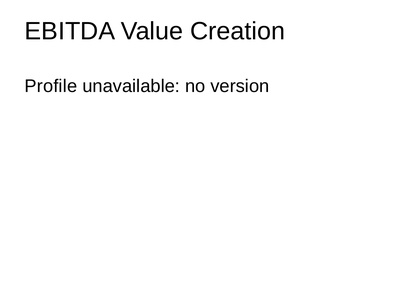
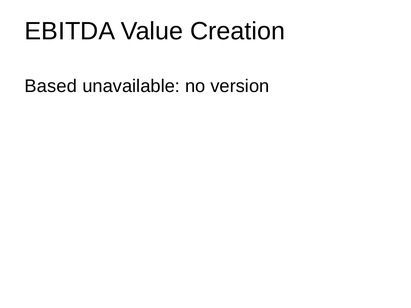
Profile: Profile -> Based
